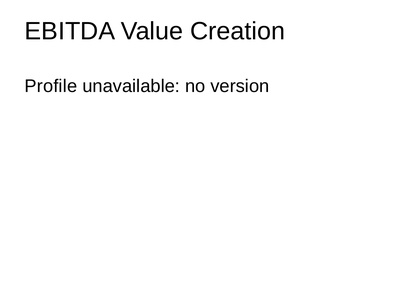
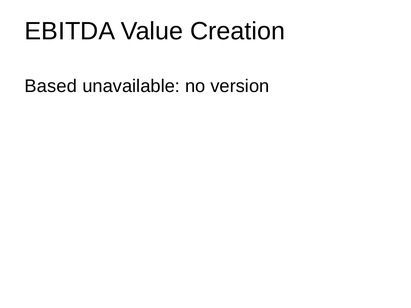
Profile: Profile -> Based
